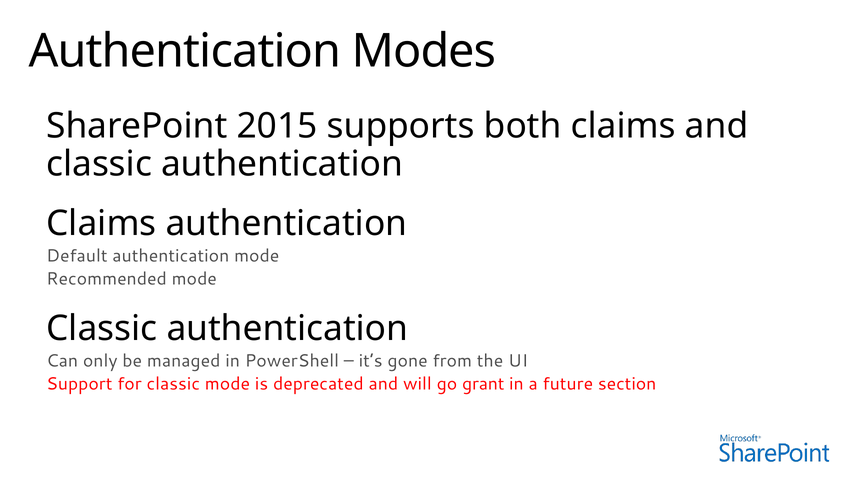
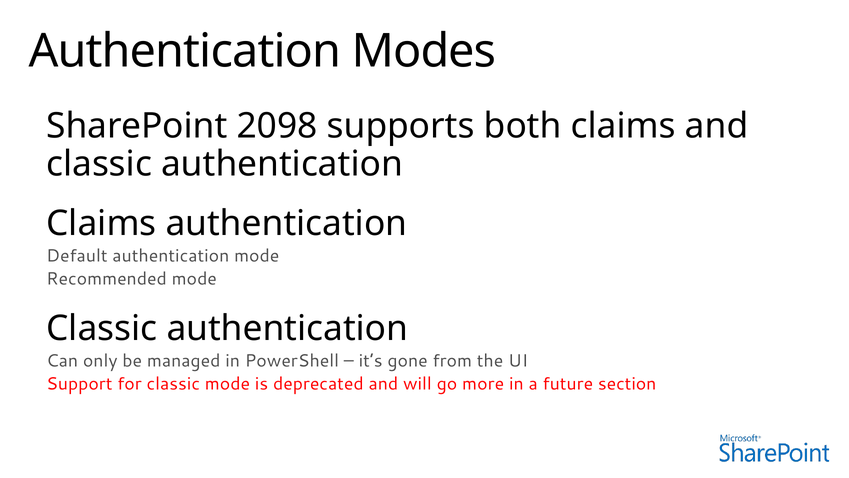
2015: 2015 -> 2098
grant: grant -> more
